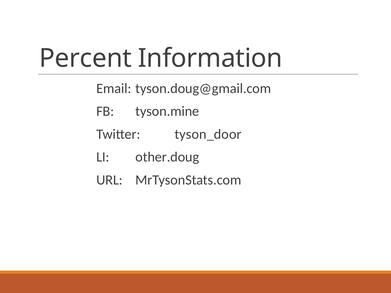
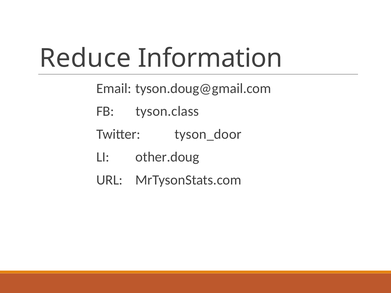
Percent: Percent -> Reduce
tyson.mine: tyson.mine -> tyson.class
